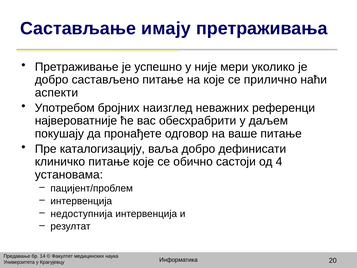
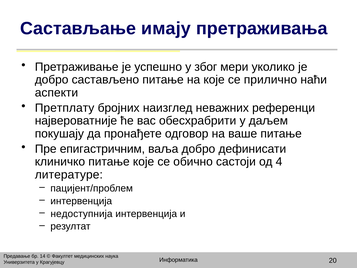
није: није -> због
Употребом: Употребом -> Претплату
каталогизацију: каталогизацију -> епигастричним
установама: установама -> литературе
